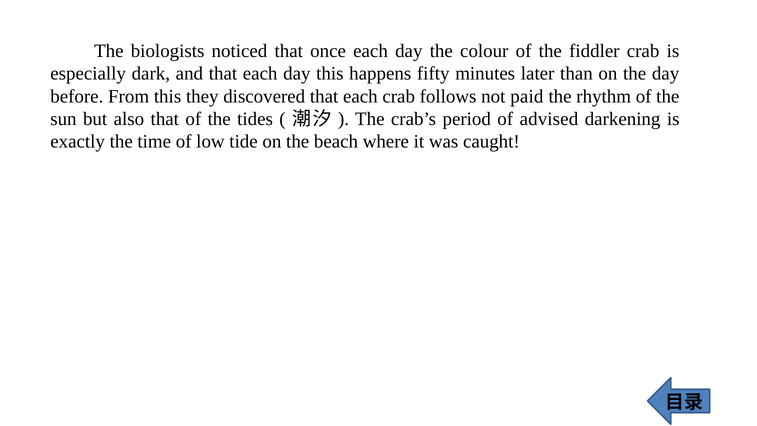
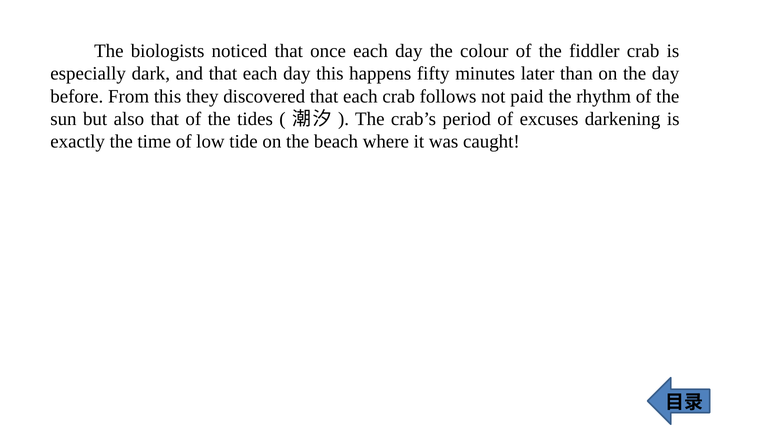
advised: advised -> excuses
